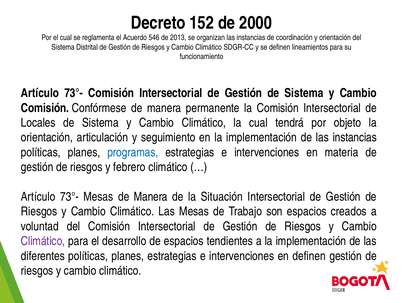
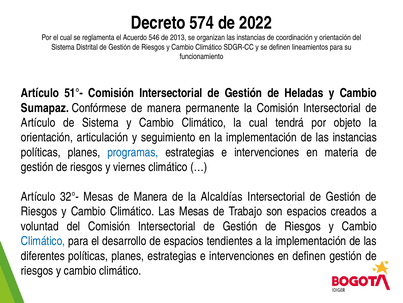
152: 152 -> 574
2000: 2000 -> 2022
73°- at (74, 93): 73°- -> 51°-
Gestión de Sistema: Sistema -> Heladas
Comisión at (45, 108): Comisión -> Sumapaz
Locales at (38, 122): Locales -> Artículo
febrero: febrero -> viernes
73°- at (69, 196): 73°- -> 32°-
Situación: Situación -> Alcaldías
Climático at (43, 241) colour: purple -> blue
